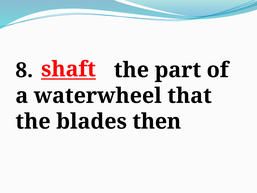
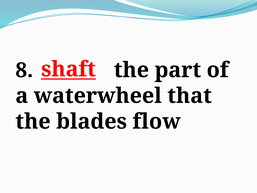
then: then -> flow
